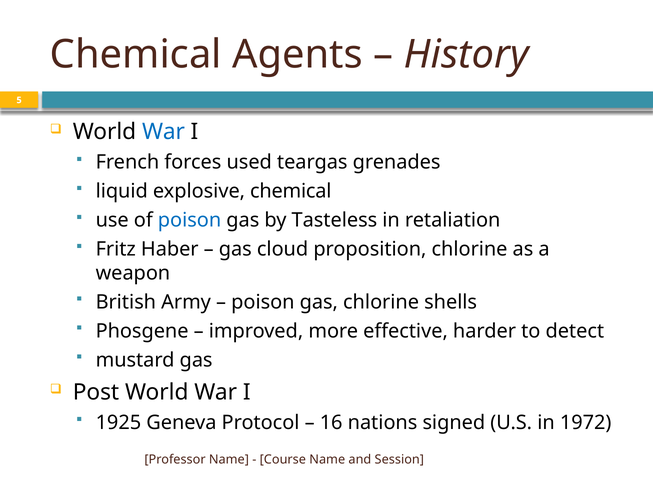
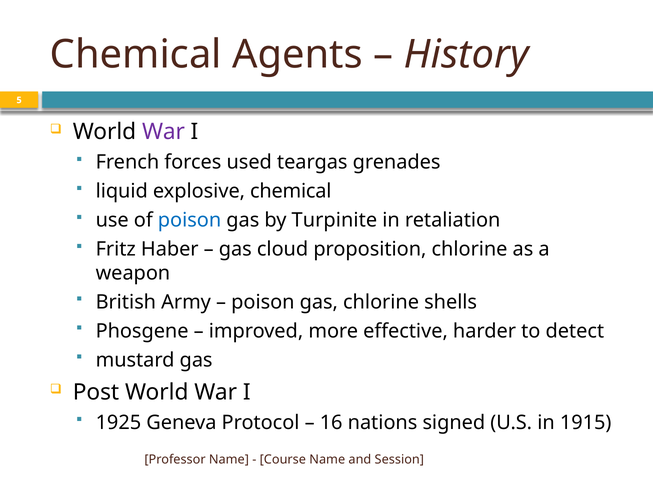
War at (163, 132) colour: blue -> purple
Tasteless: Tasteless -> Turpinite
1972: 1972 -> 1915
